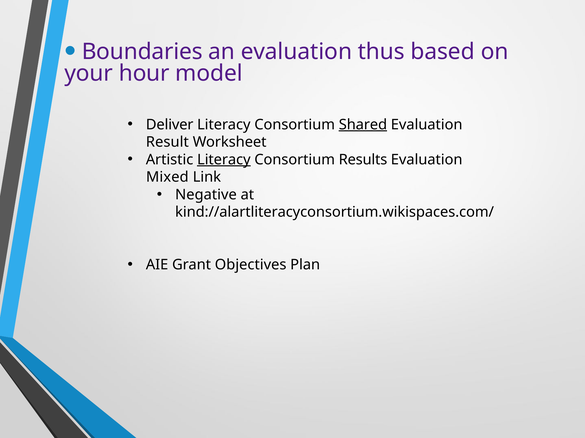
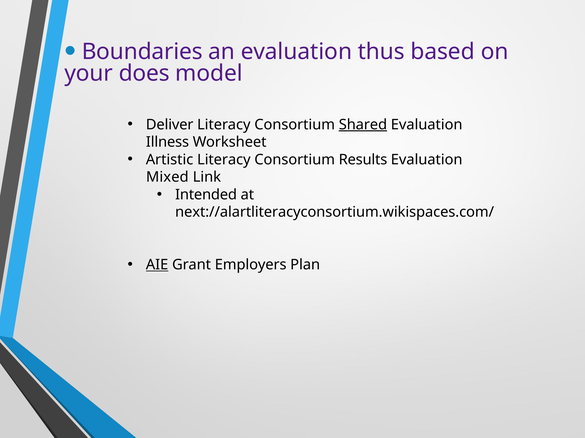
hour: hour -> does
Result: Result -> Illness
Literacy at (224, 160) underline: present -> none
Negative: Negative -> Intended
kind://alartliteracyconsortium.wikispaces.com/: kind://alartliteracyconsortium.wikispaces.com/ -> next://alartliteracyconsortium.wikispaces.com/
AIE underline: none -> present
Objectives: Objectives -> Employers
